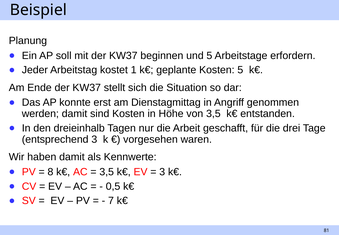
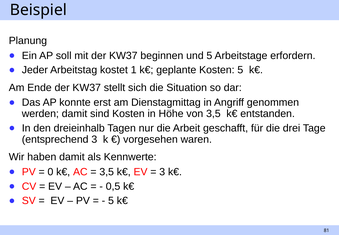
8: 8 -> 0
7 at (111, 200): 7 -> 5
